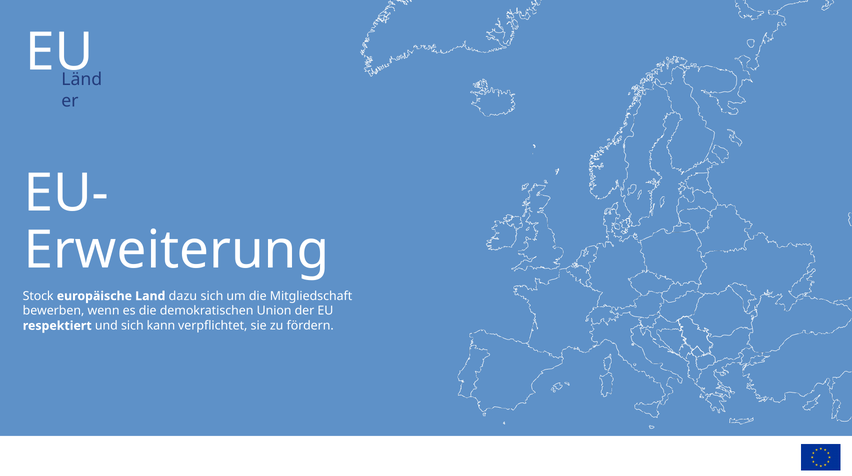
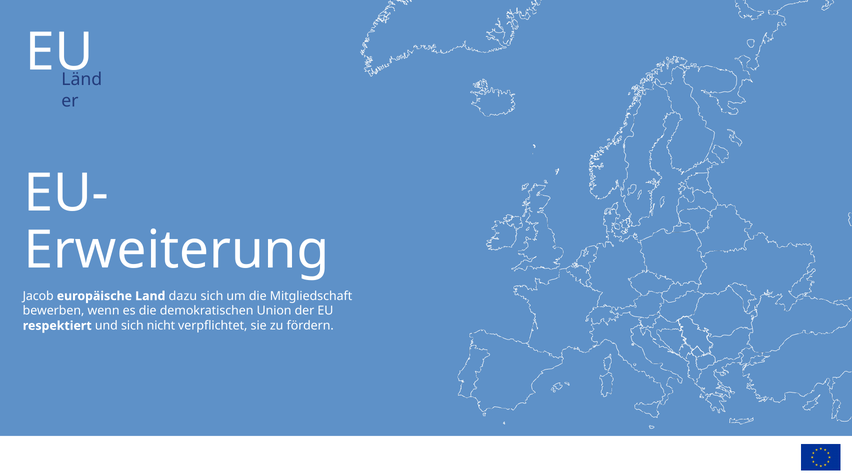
Stock: Stock -> Jacob
kann: kann -> nicht
